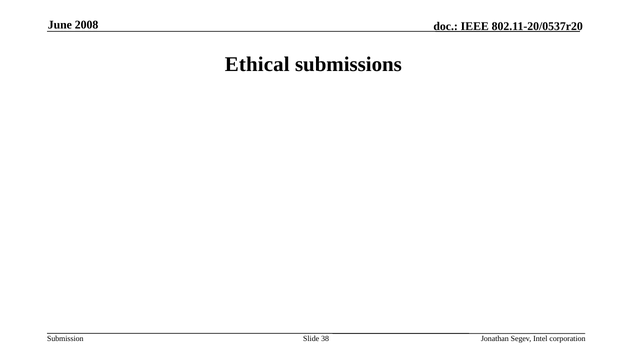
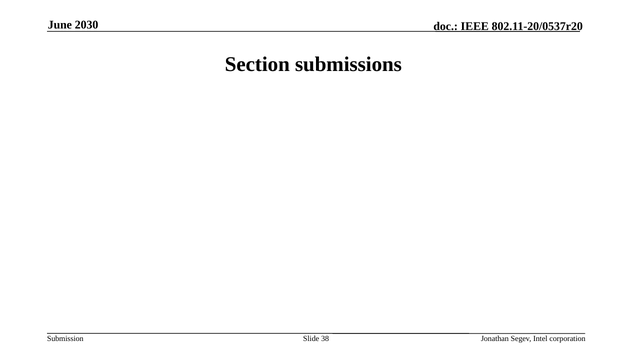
2008: 2008 -> 2030
Ethical: Ethical -> Section
